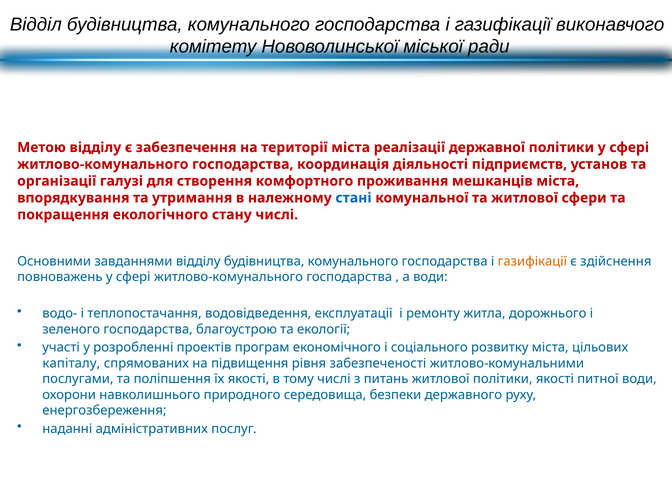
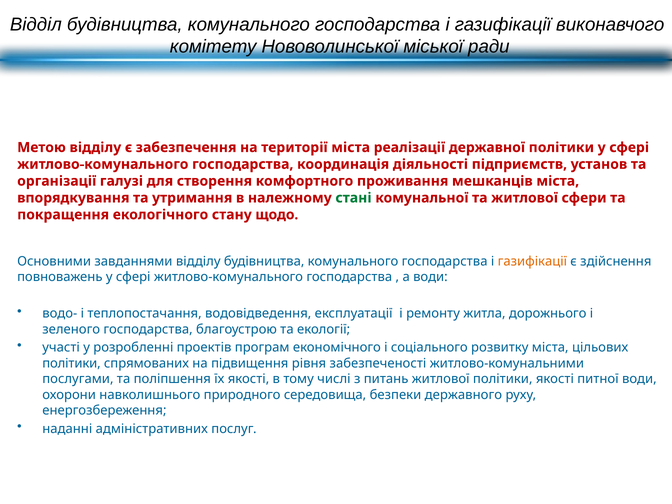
стані colour: blue -> green
стану числі: числі -> щодо
капіталу at (71, 363): капіталу -> політики
